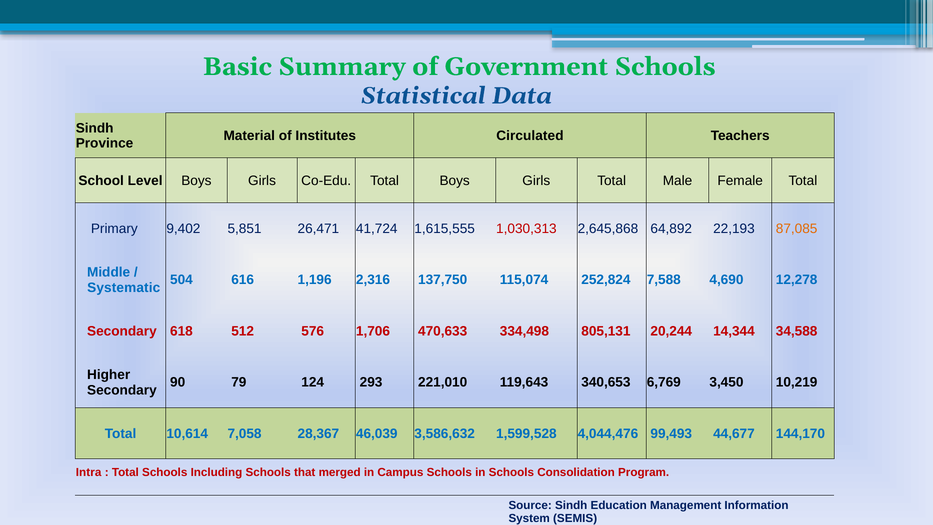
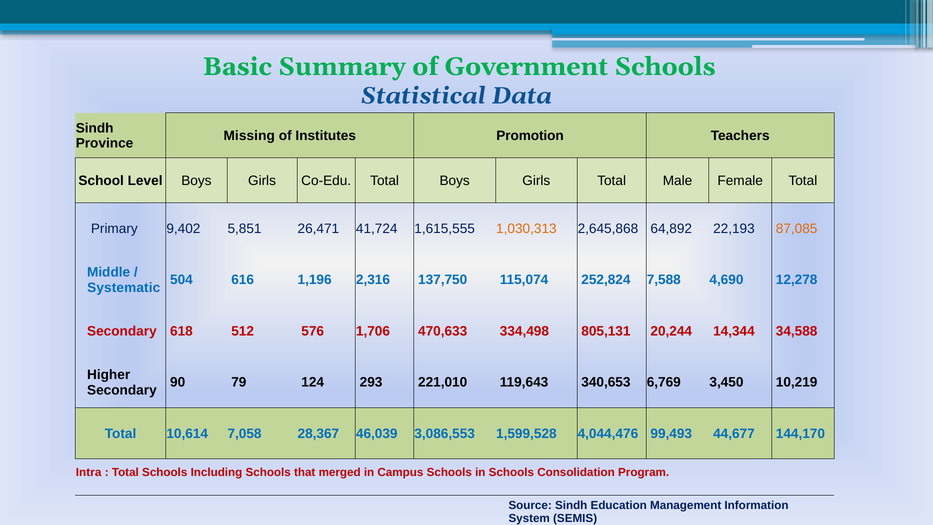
Material: Material -> Missing
Circulated: Circulated -> Promotion
1,030,313 colour: red -> orange
3,586,632: 3,586,632 -> 3,086,553
